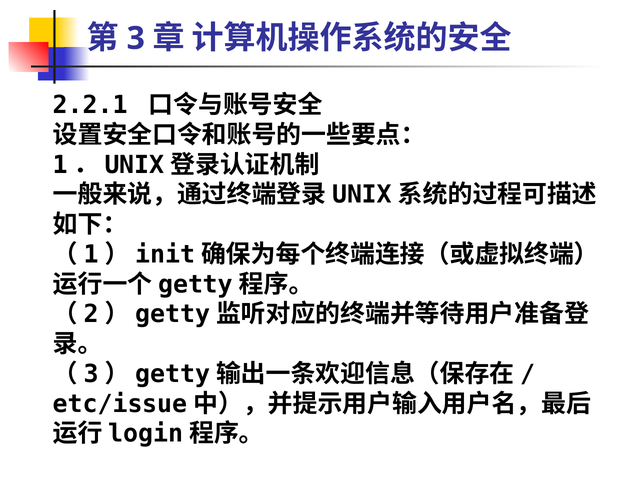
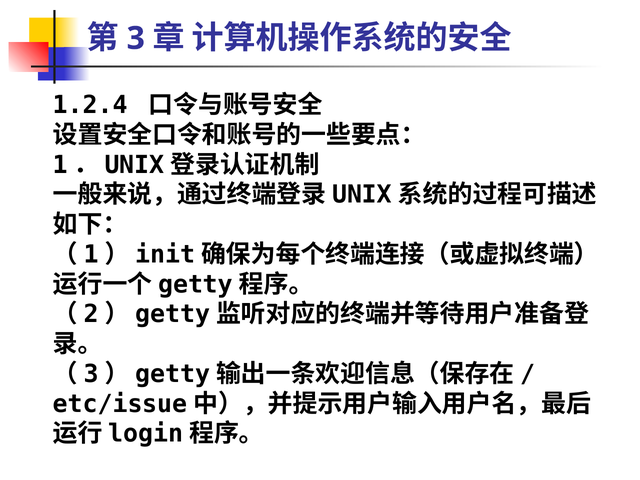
2.2.1: 2.2.1 -> 1.2.4
